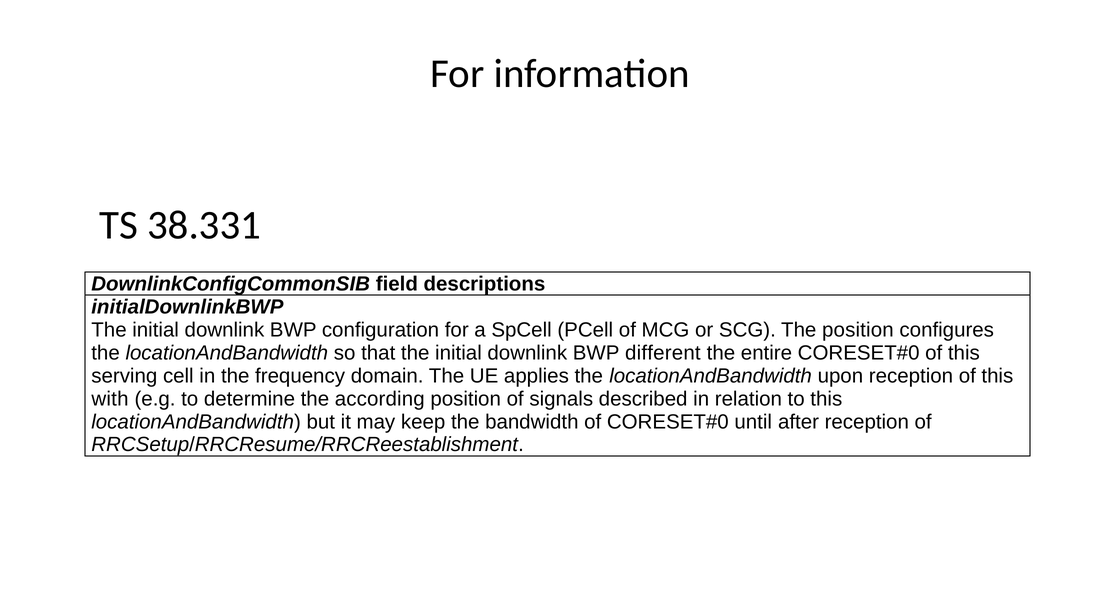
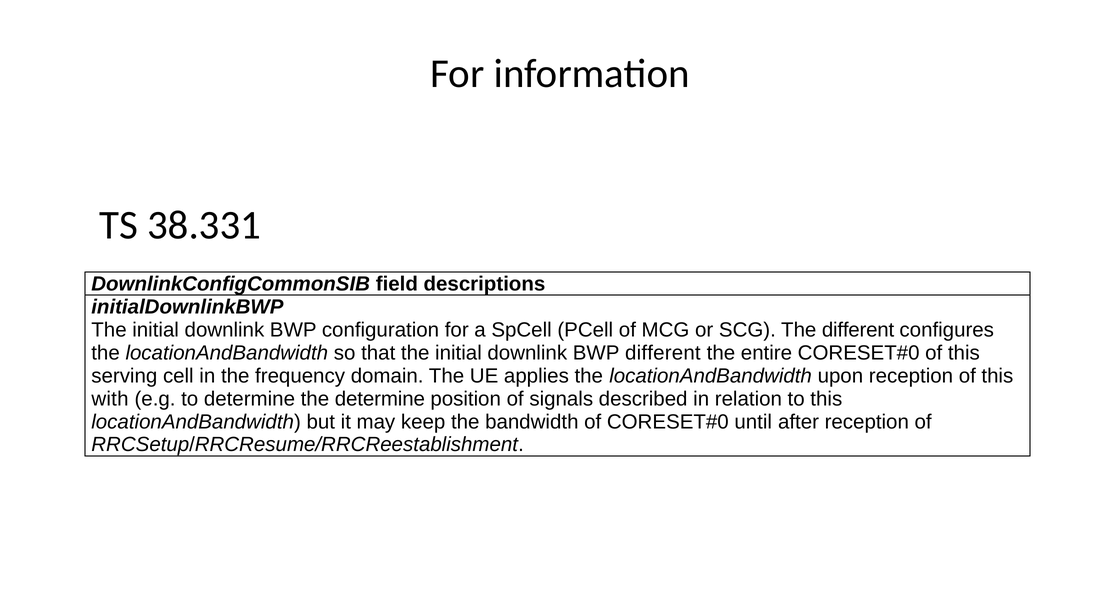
The position: position -> different
the according: according -> determine
